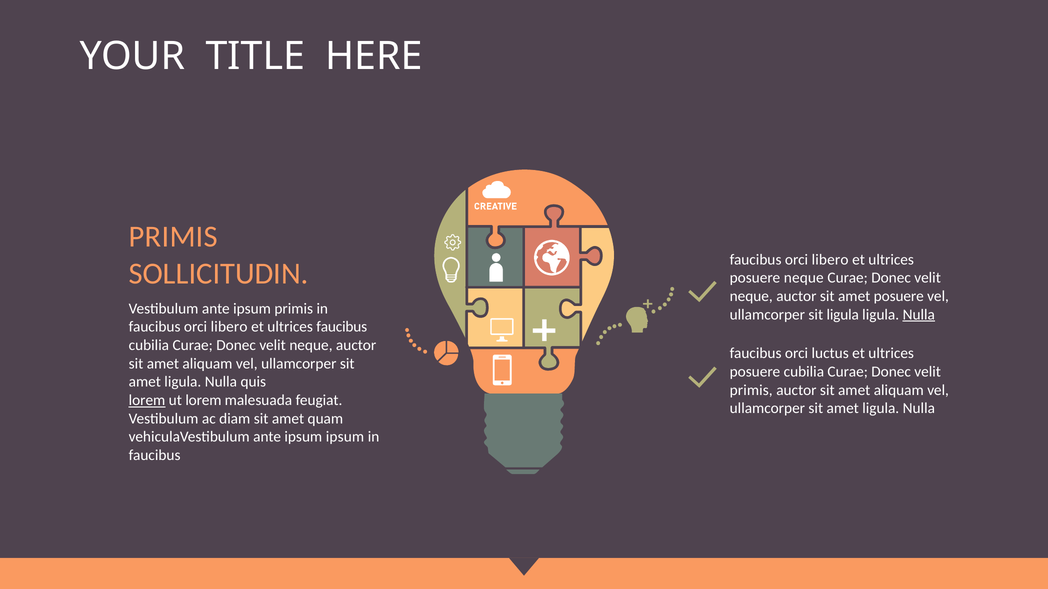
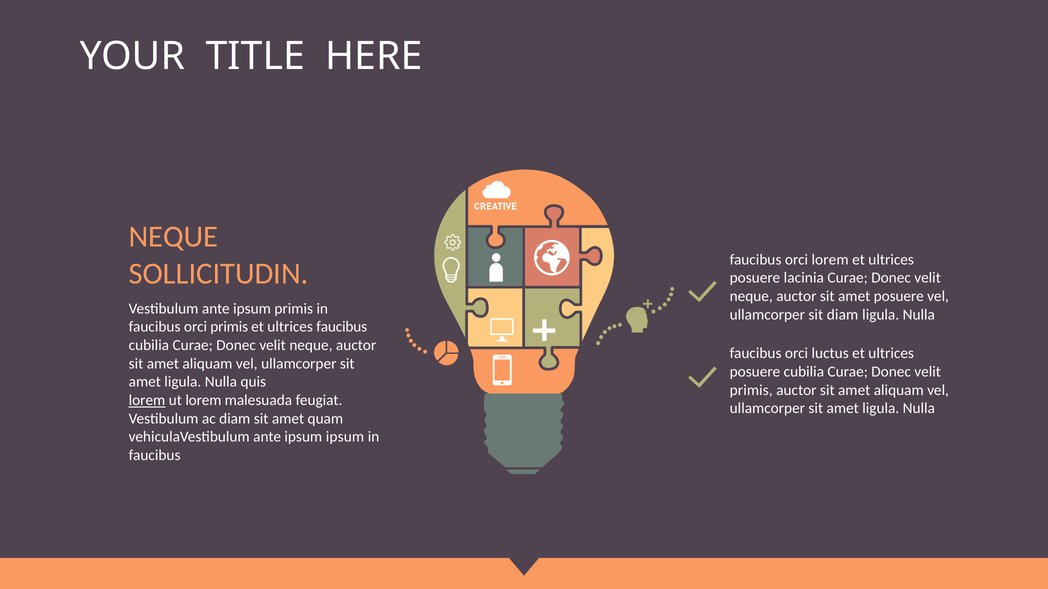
PRIMIS at (173, 237): PRIMIS -> NEQUE
libero at (830, 260): libero -> lorem
posuere neque: neque -> lacinia
sit ligula: ligula -> diam
Nulla at (919, 315) underline: present -> none
libero at (229, 327): libero -> primis
